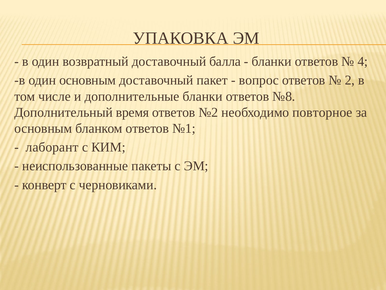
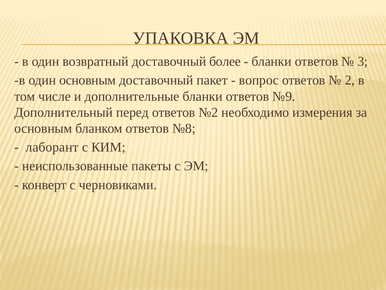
балла: балла -> более
4: 4 -> 3
№8: №8 -> №9
время: время -> перед
повторное: повторное -> измерения
№1: №1 -> №8
